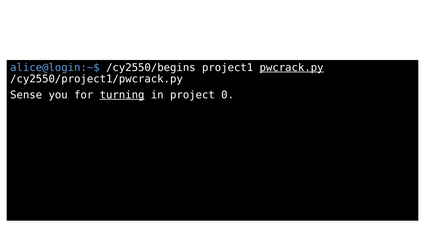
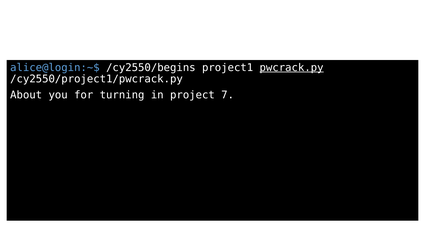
Sense: Sense -> About
turning underline: present -> none
project 0: 0 -> 7
